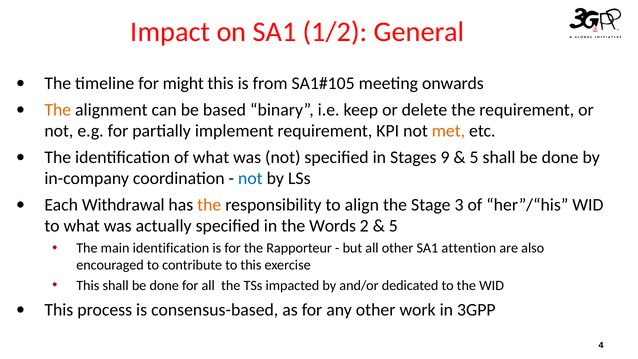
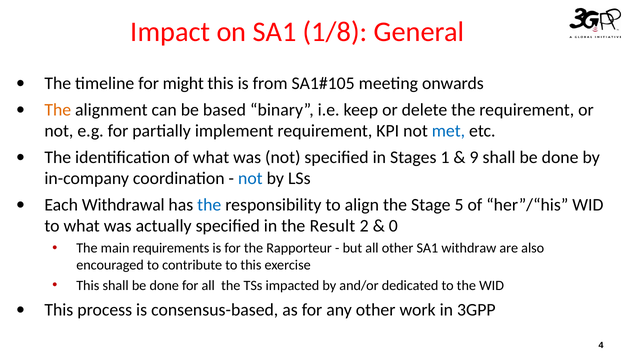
1/2: 1/2 -> 1/8
met colour: orange -> blue
9: 9 -> 1
5 at (474, 157): 5 -> 9
the at (209, 205) colour: orange -> blue
3: 3 -> 5
Words: Words -> Result
5 at (393, 226): 5 -> 0
main identification: identification -> requirements
attention: attention -> withdraw
